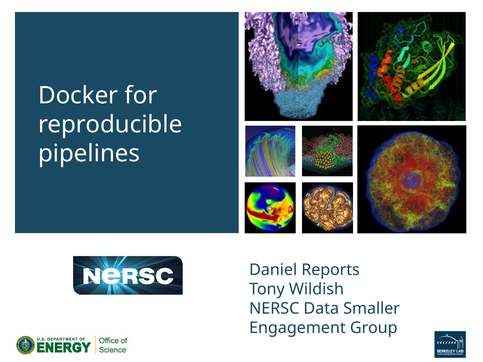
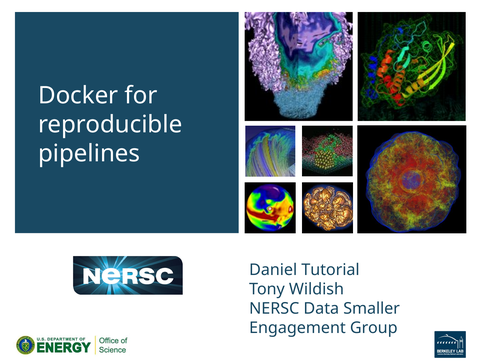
Reports: Reports -> Tutorial
